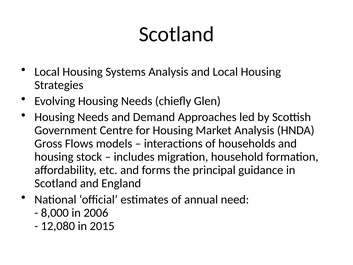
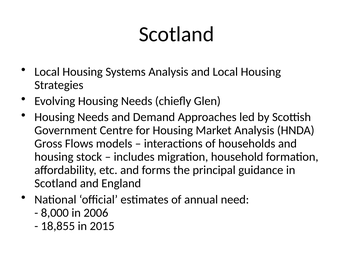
12,080: 12,080 -> 18,855
